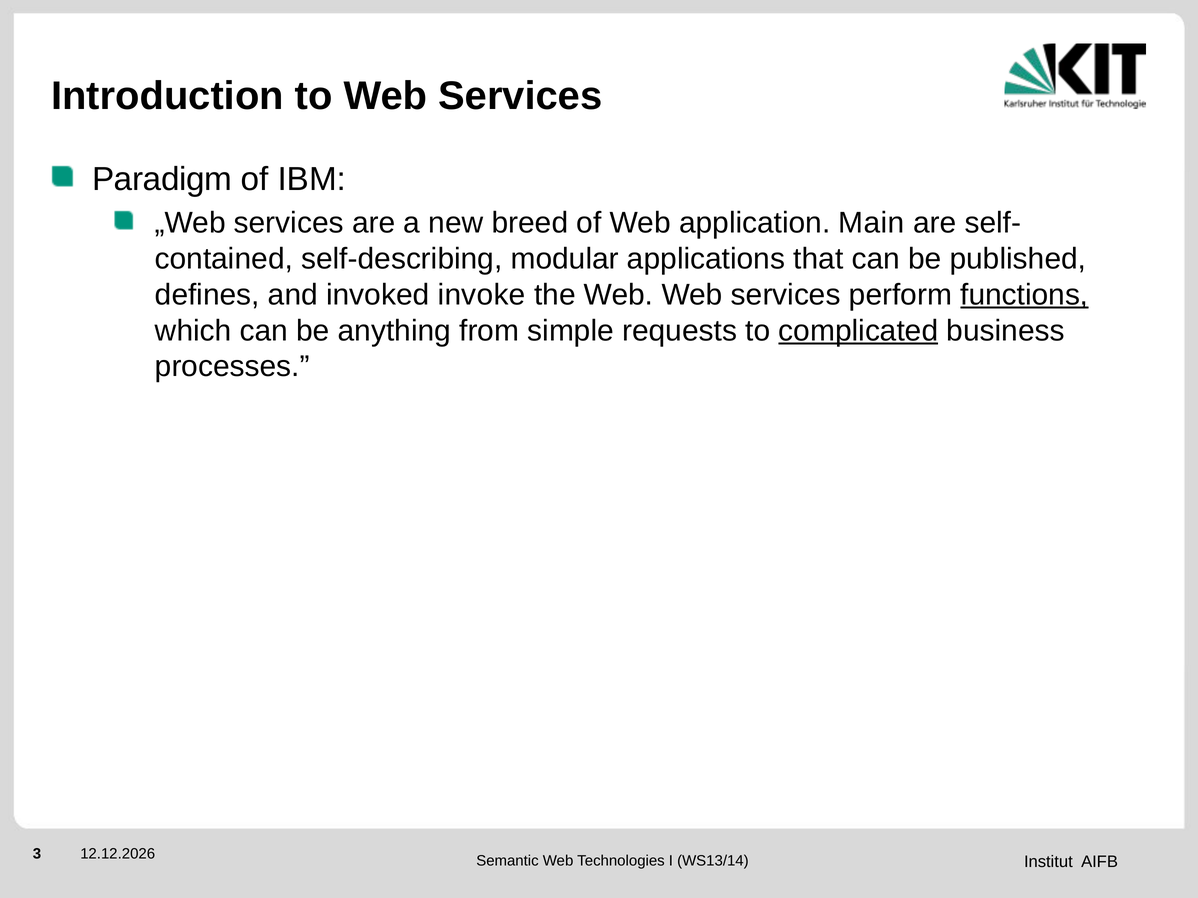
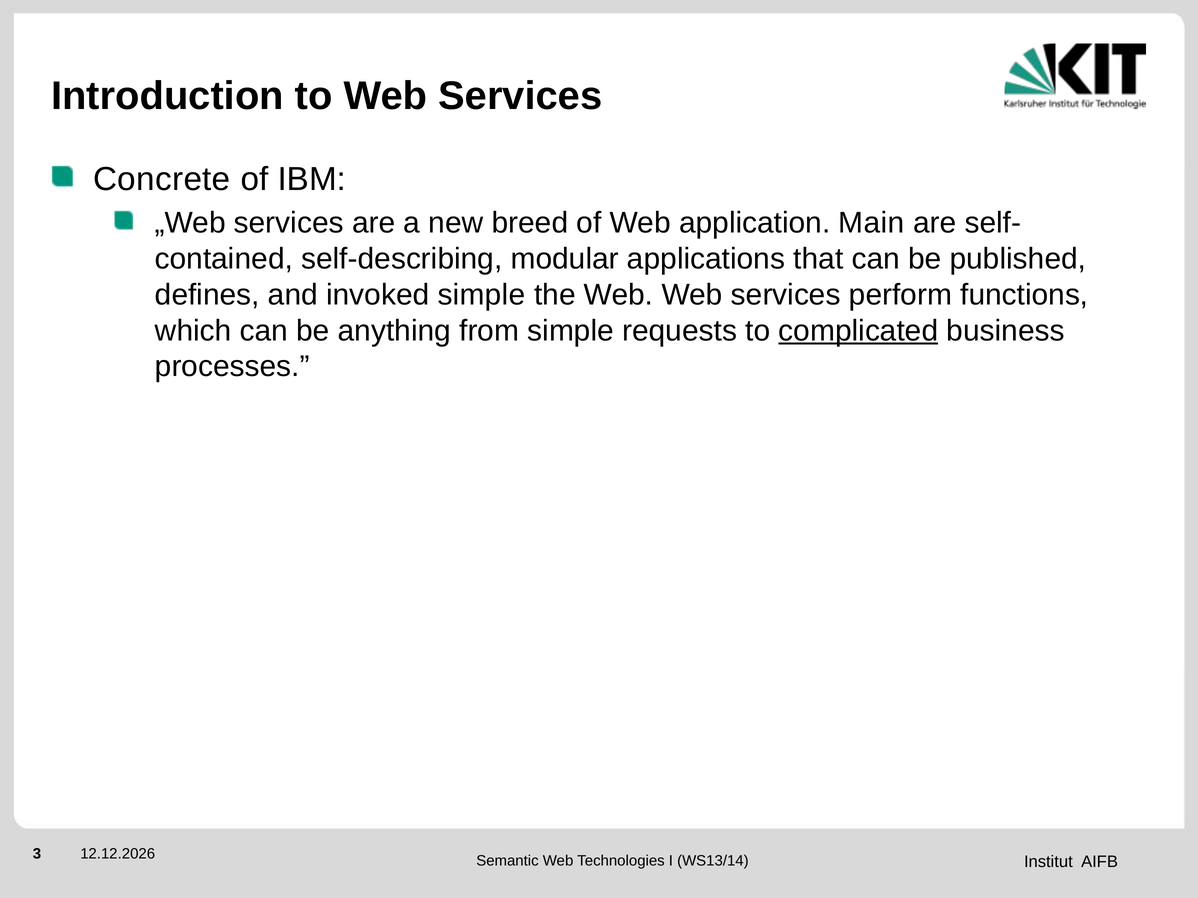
Paradigm: Paradigm -> Concrete
invoked invoke: invoke -> simple
functions underline: present -> none
